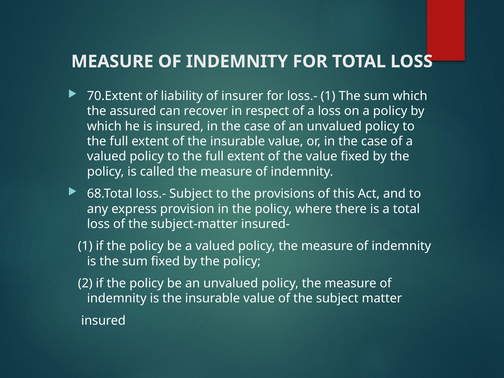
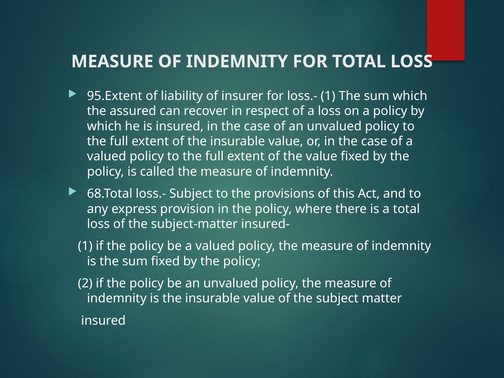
70.Extent: 70.Extent -> 95.Extent
